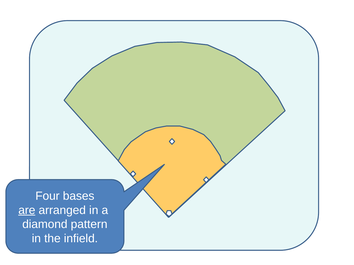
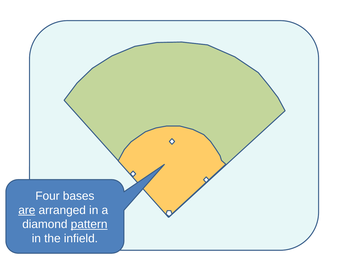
pattern underline: none -> present
